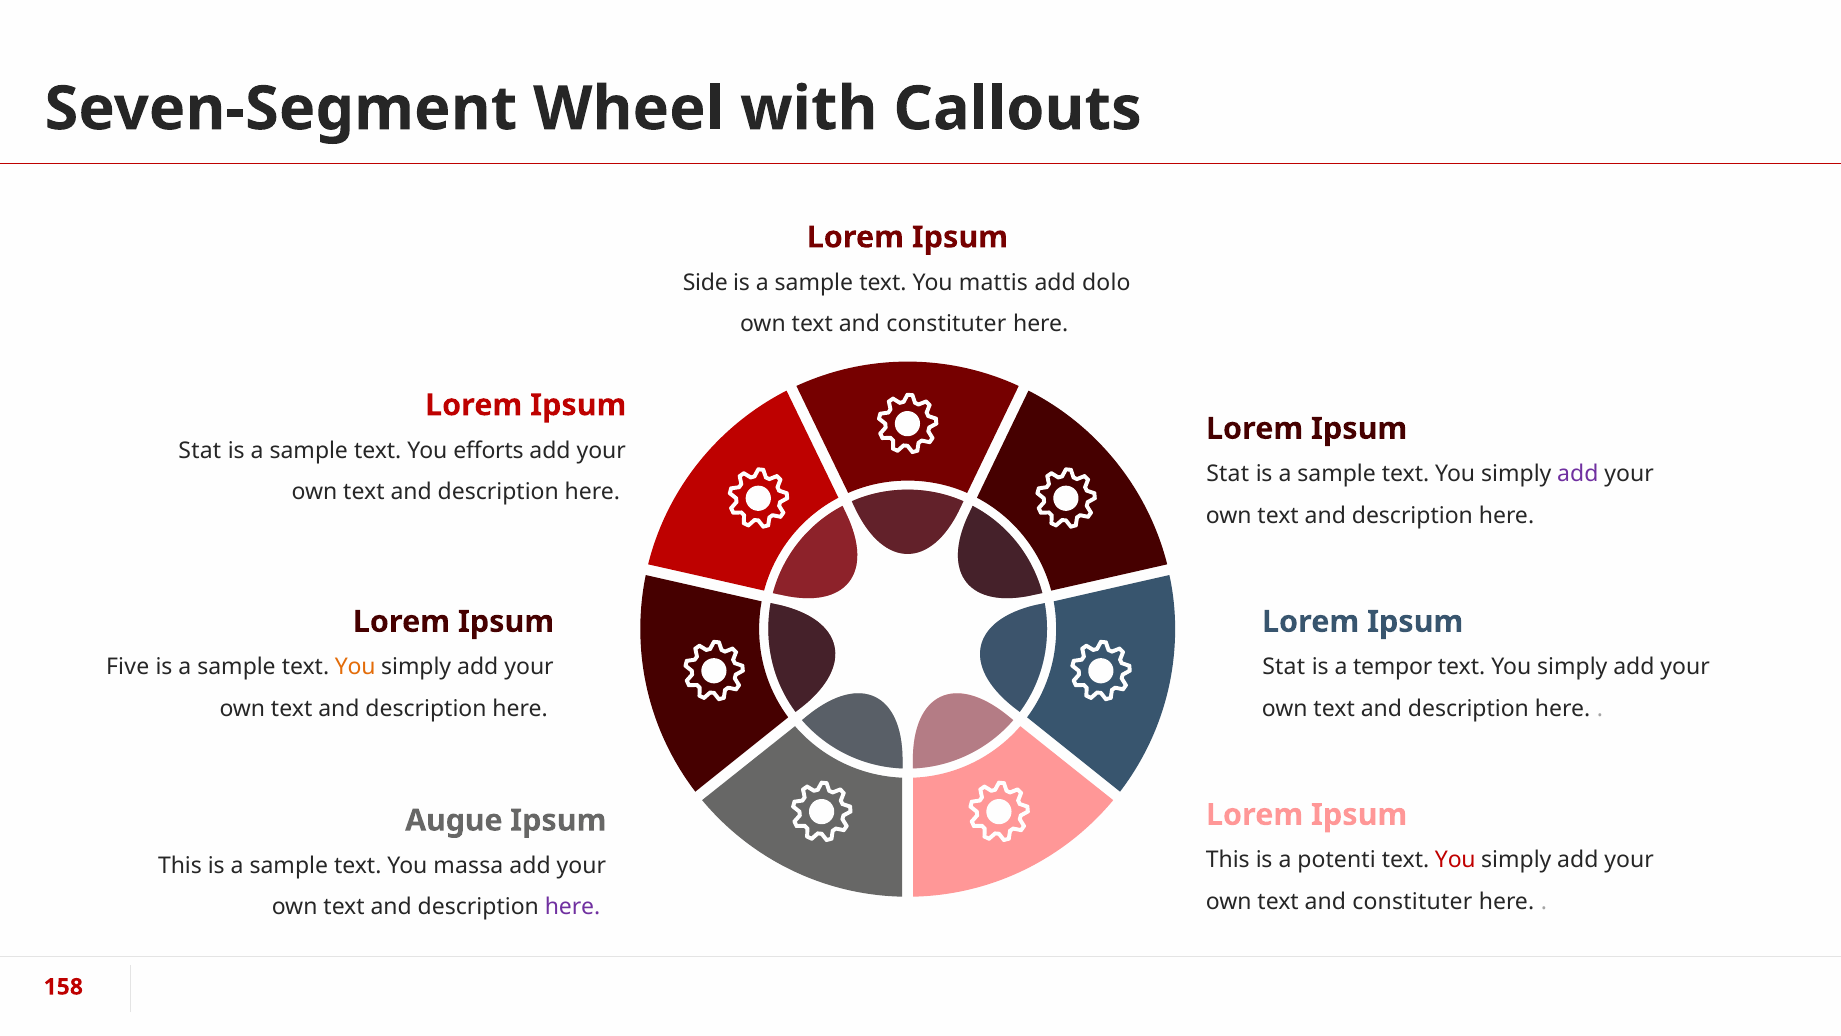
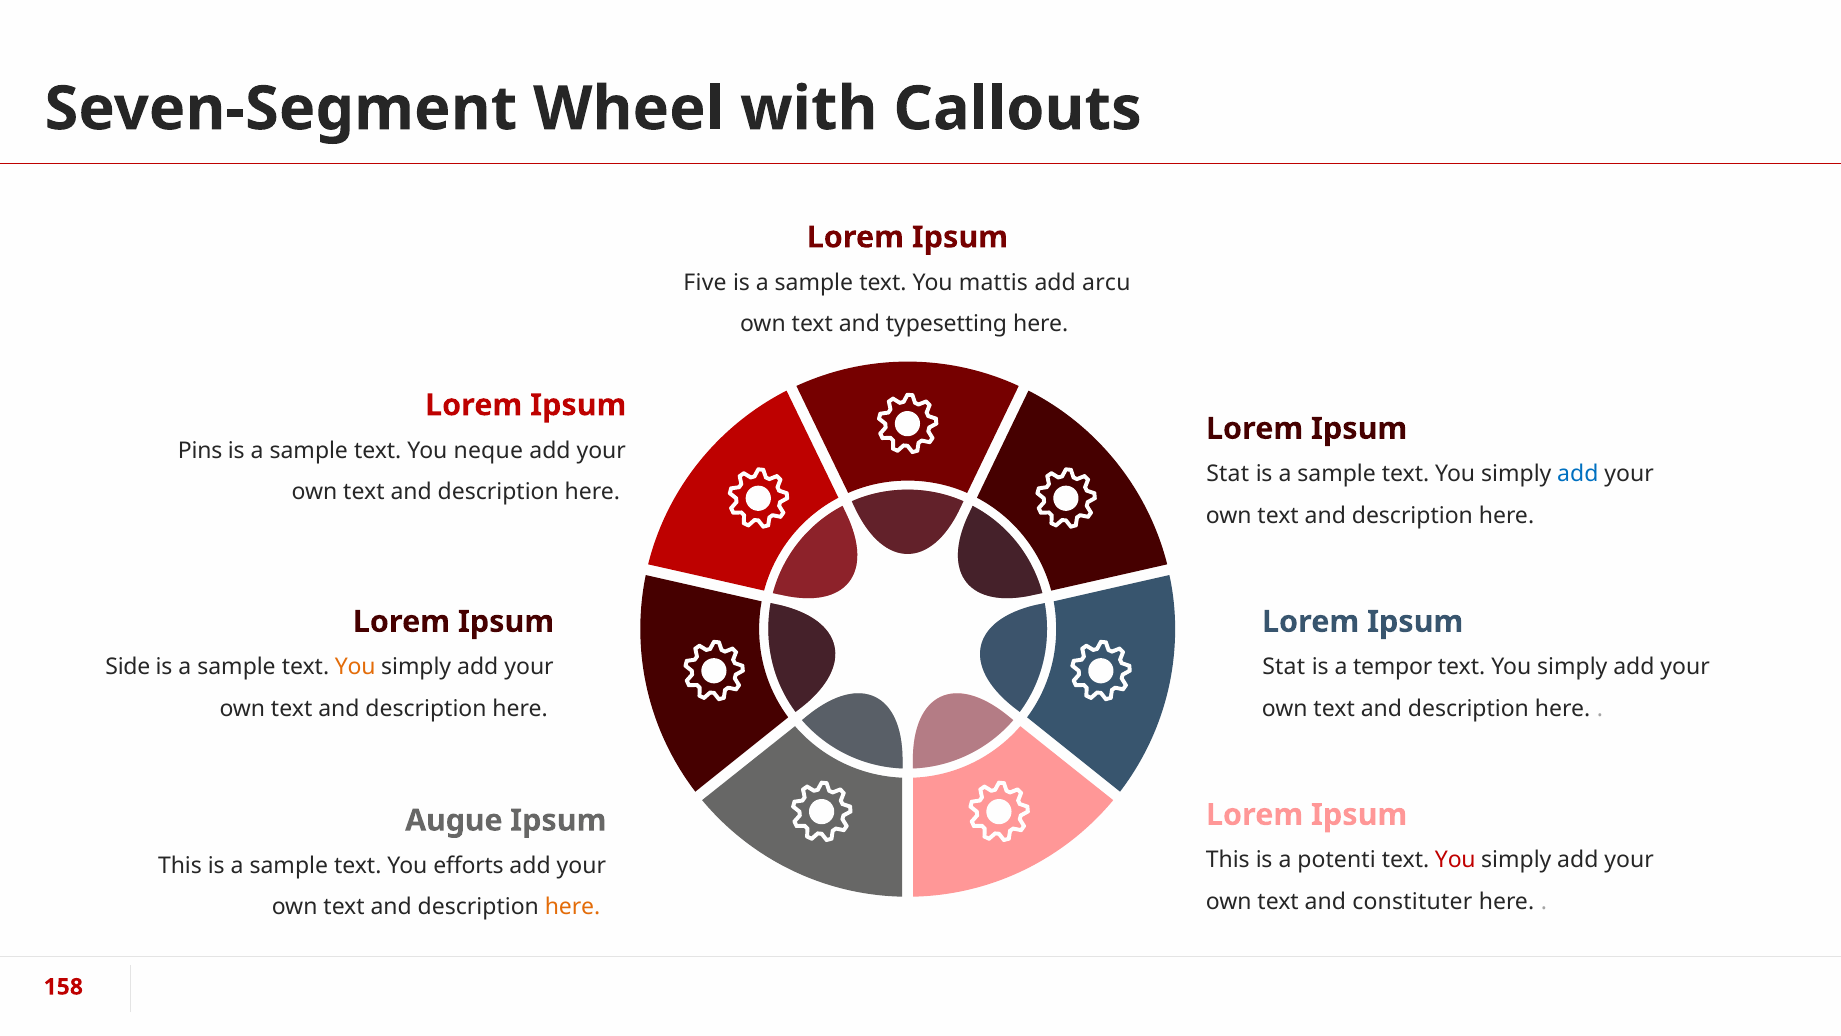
Side: Side -> Five
dolo: dolo -> arcu
constituter at (946, 324): constituter -> typesetting
Stat at (200, 450): Stat -> Pins
efforts: efforts -> neque
add at (1578, 474) colour: purple -> blue
Five: Five -> Side
massa: massa -> efforts
here at (572, 907) colour: purple -> orange
